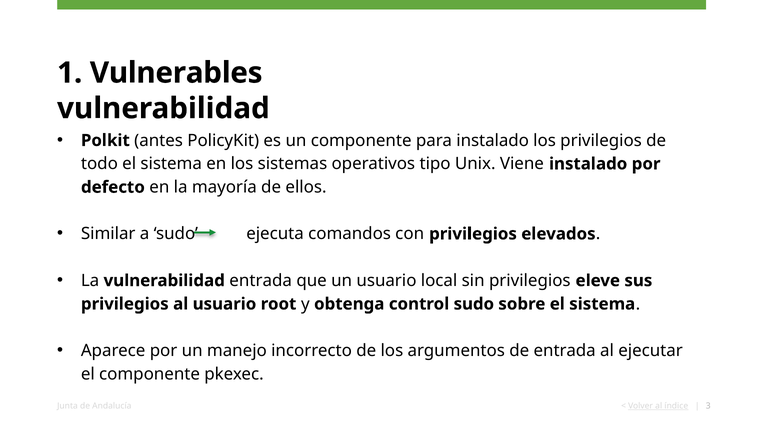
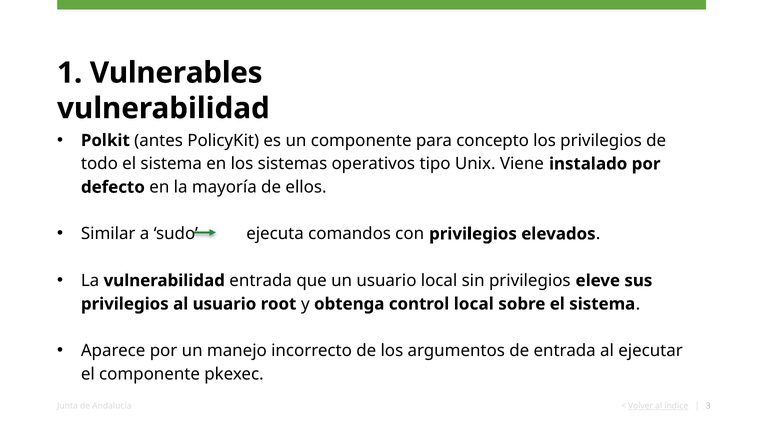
para instalado: instalado -> concepto
control sudo: sudo -> local
